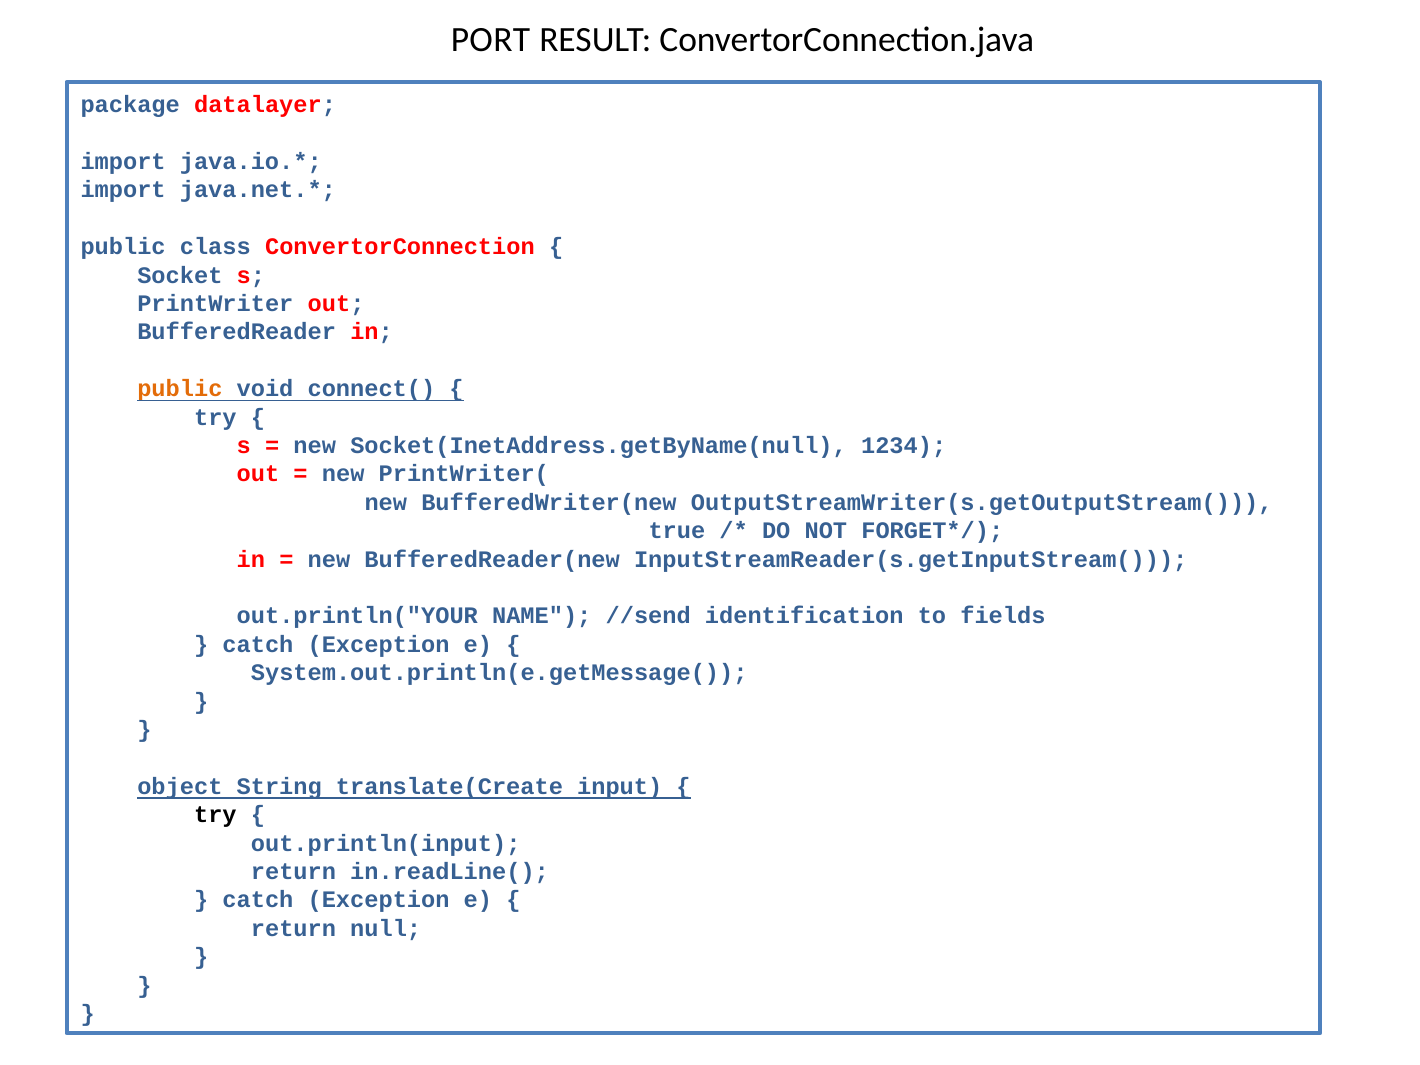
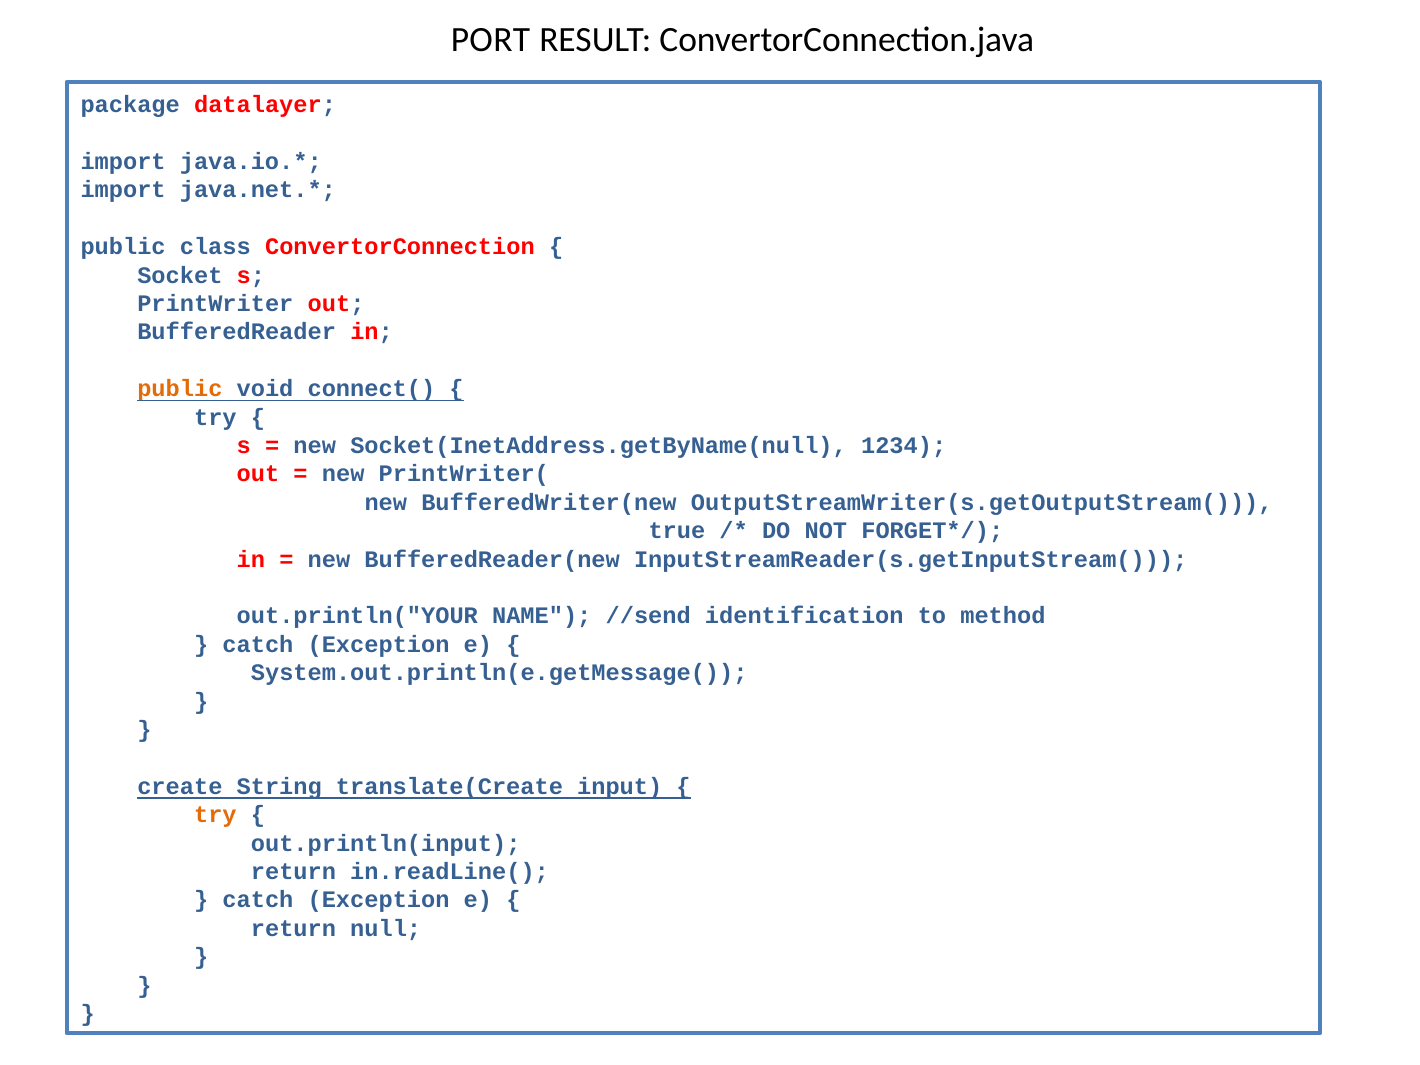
fields: fields -> method
object: object -> create
try at (215, 815) colour: black -> orange
